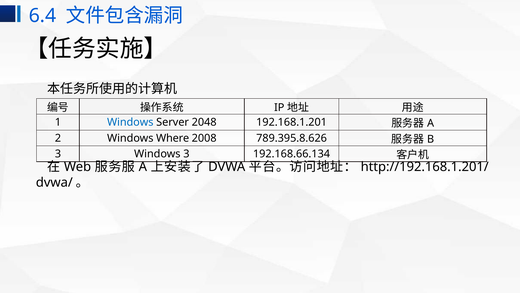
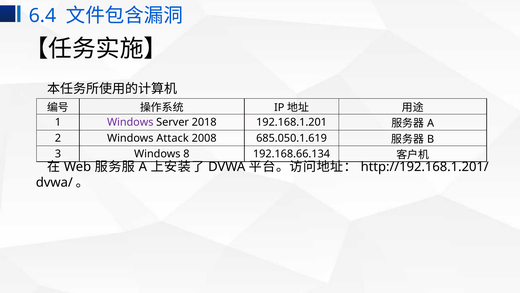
Windows at (130, 122) colour: blue -> purple
2048: 2048 -> 2018
Where: Where -> Attack
789.395.8.626: 789.395.8.626 -> 685.050.1.619
Windows 3: 3 -> 8
